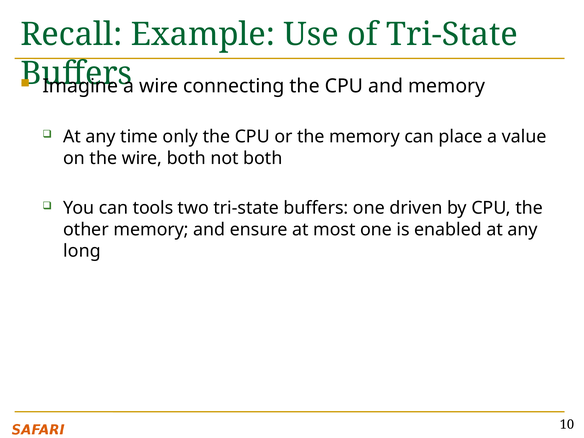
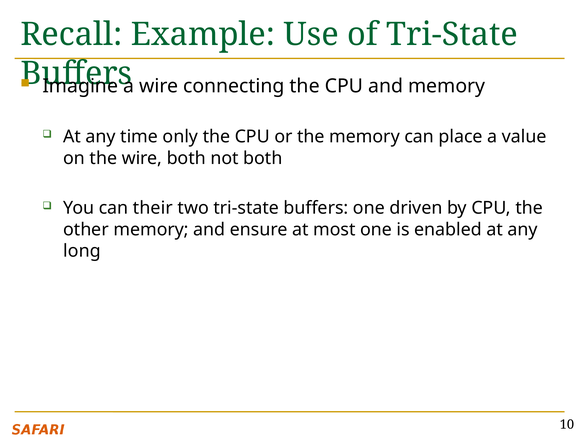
tools: tools -> their
